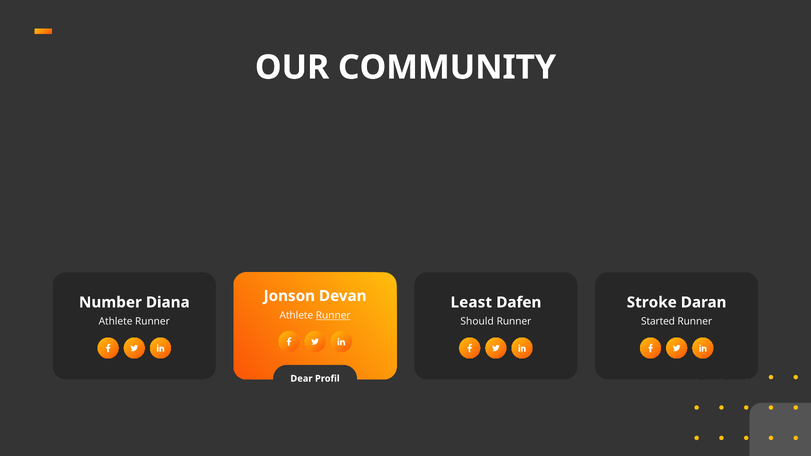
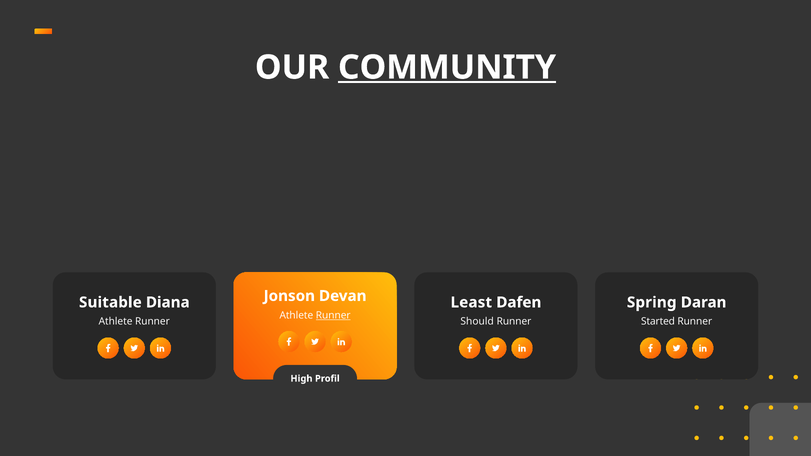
COMMUNITY underline: none -> present
Number: Number -> Suitable
Stroke: Stroke -> Spring
Dear: Dear -> High
